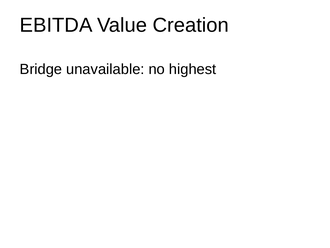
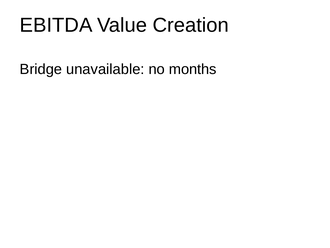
highest: highest -> months
